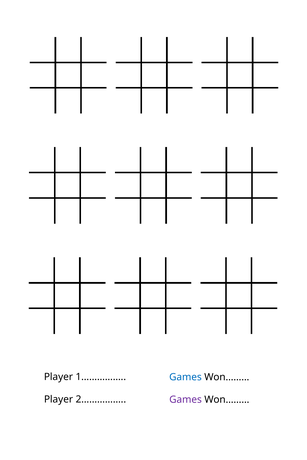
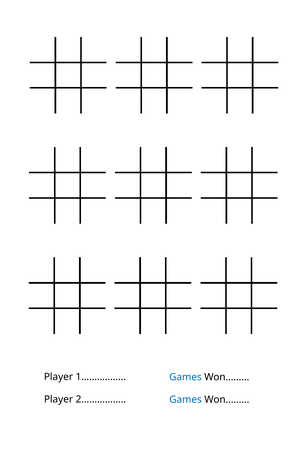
Games at (186, 400) colour: purple -> blue
